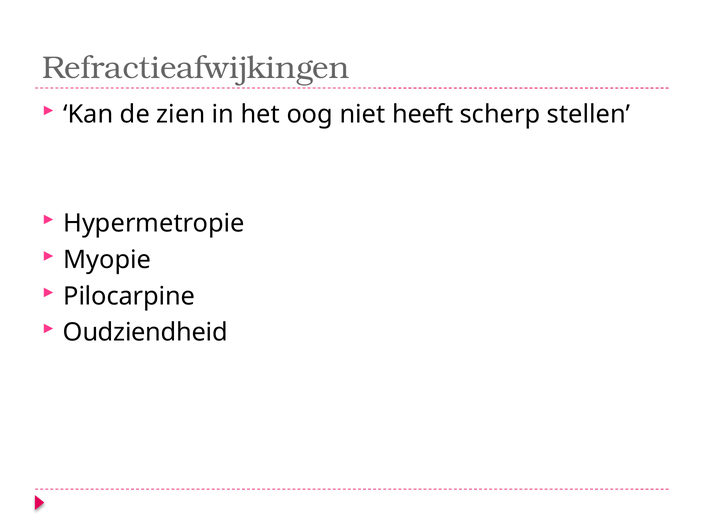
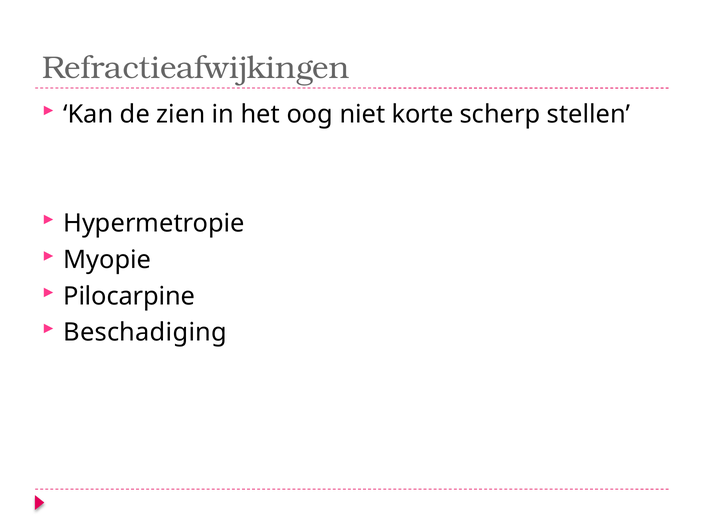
heeft: heeft -> korte
Oudziendheid: Oudziendheid -> Beschadiging
